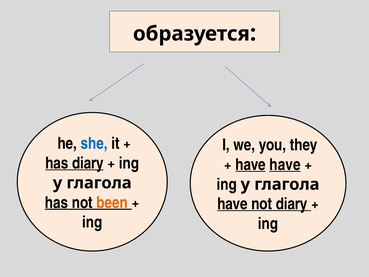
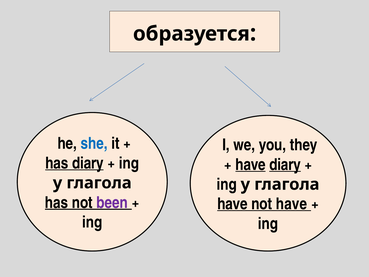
have have: have -> diary
been colour: orange -> purple
not diary: diary -> have
